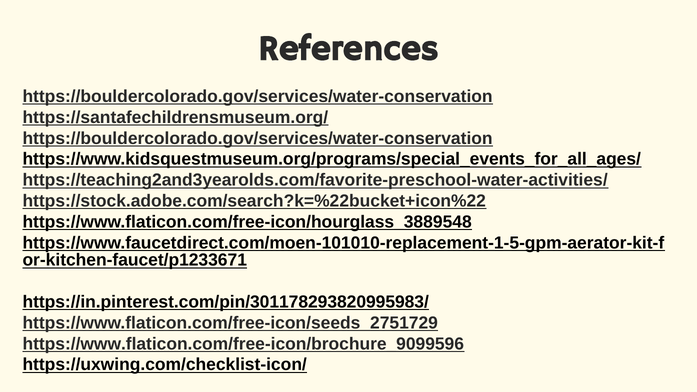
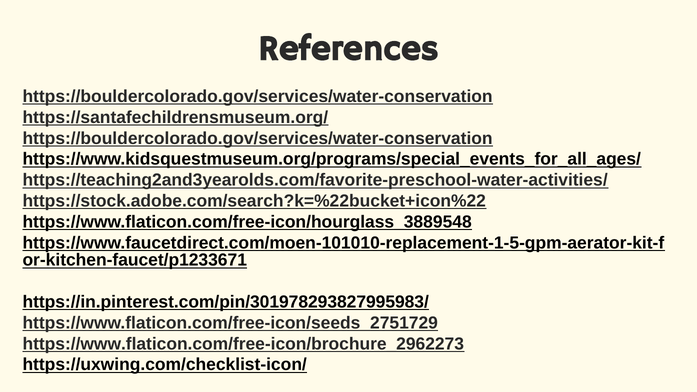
https://in.pinterest.com/pin/301178293820995983/: https://in.pinterest.com/pin/301178293820995983/ -> https://in.pinterest.com/pin/301978293827995983/
https://www.flaticon.com/free-icon/brochure_9099596: https://www.flaticon.com/free-icon/brochure_9099596 -> https://www.flaticon.com/free-icon/brochure_2962273
